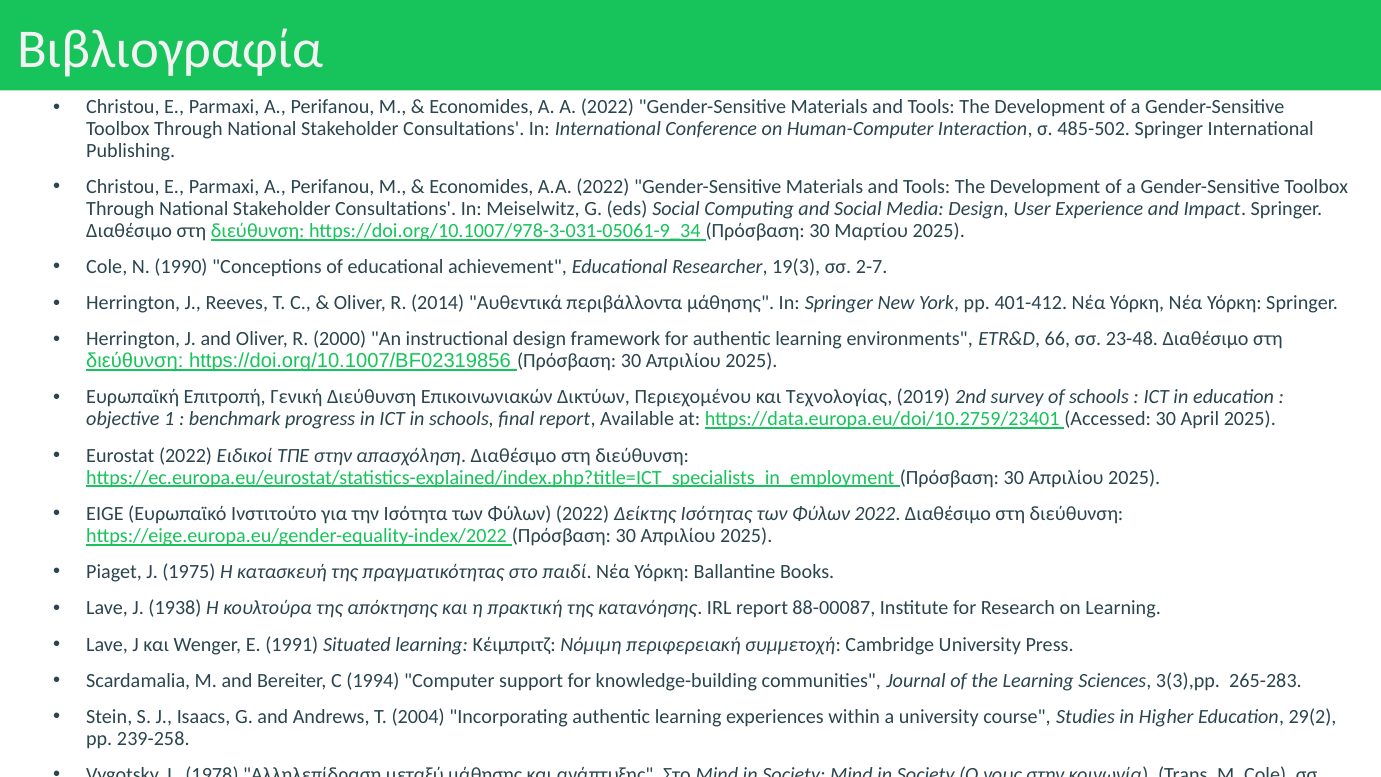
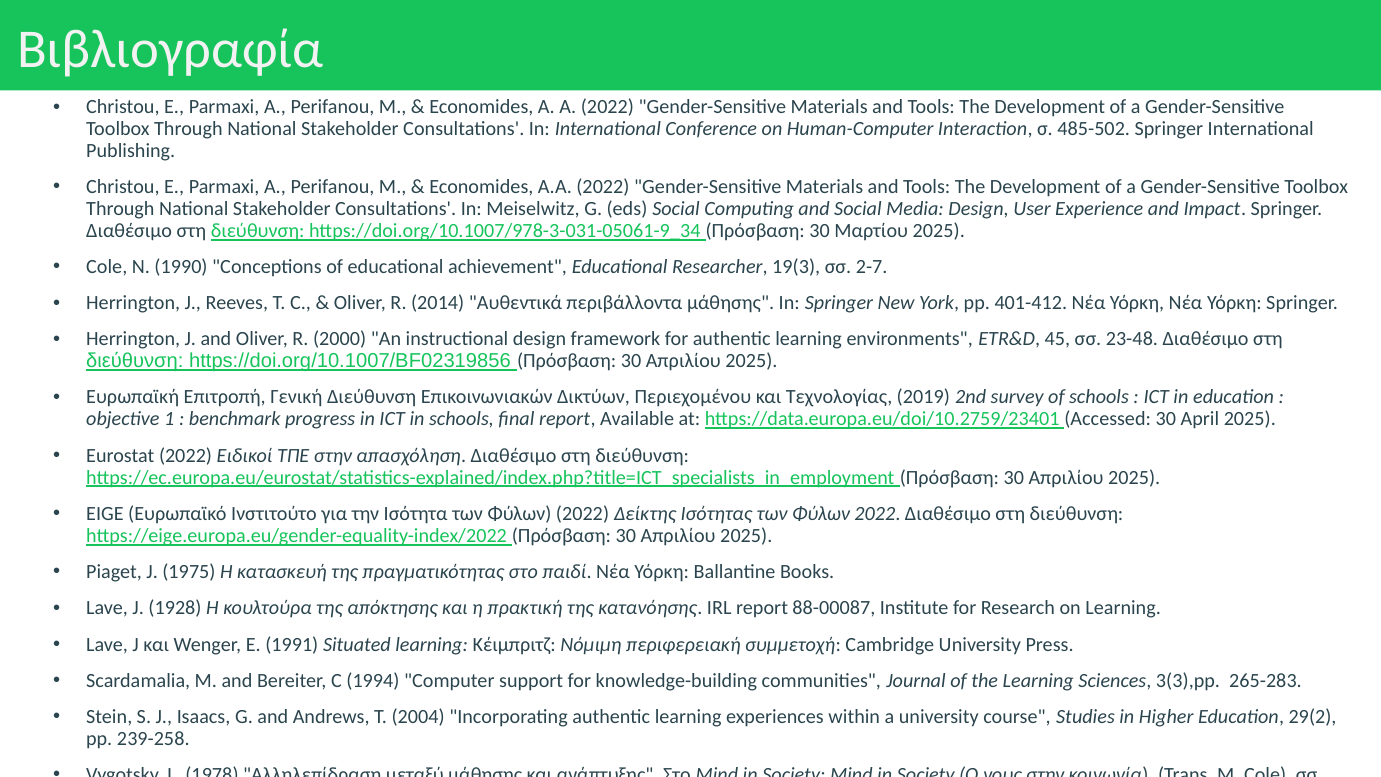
66: 66 -> 45
1938: 1938 -> 1928
